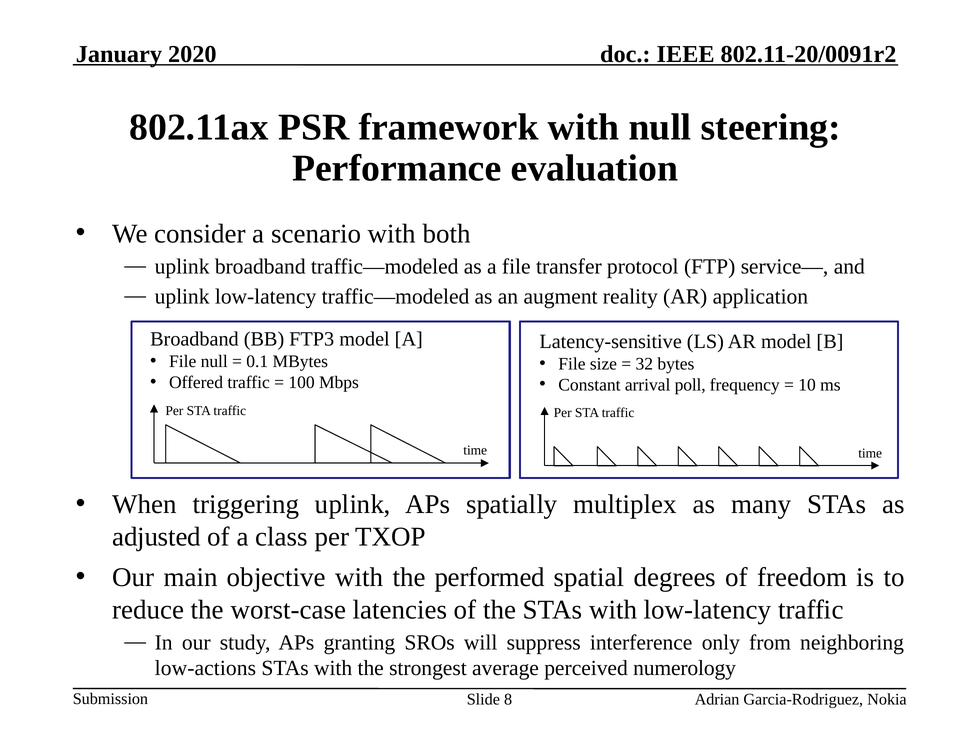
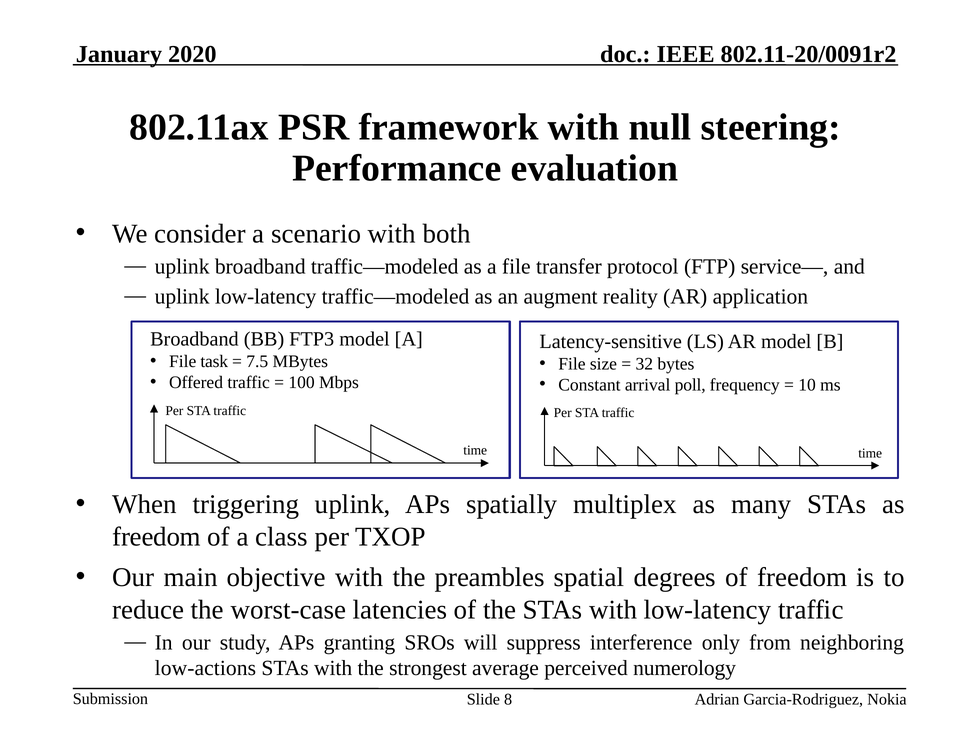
File null: null -> task
0.1: 0.1 -> 7.5
adjusted at (157, 536): adjusted -> freedom
performed: performed -> preambles
